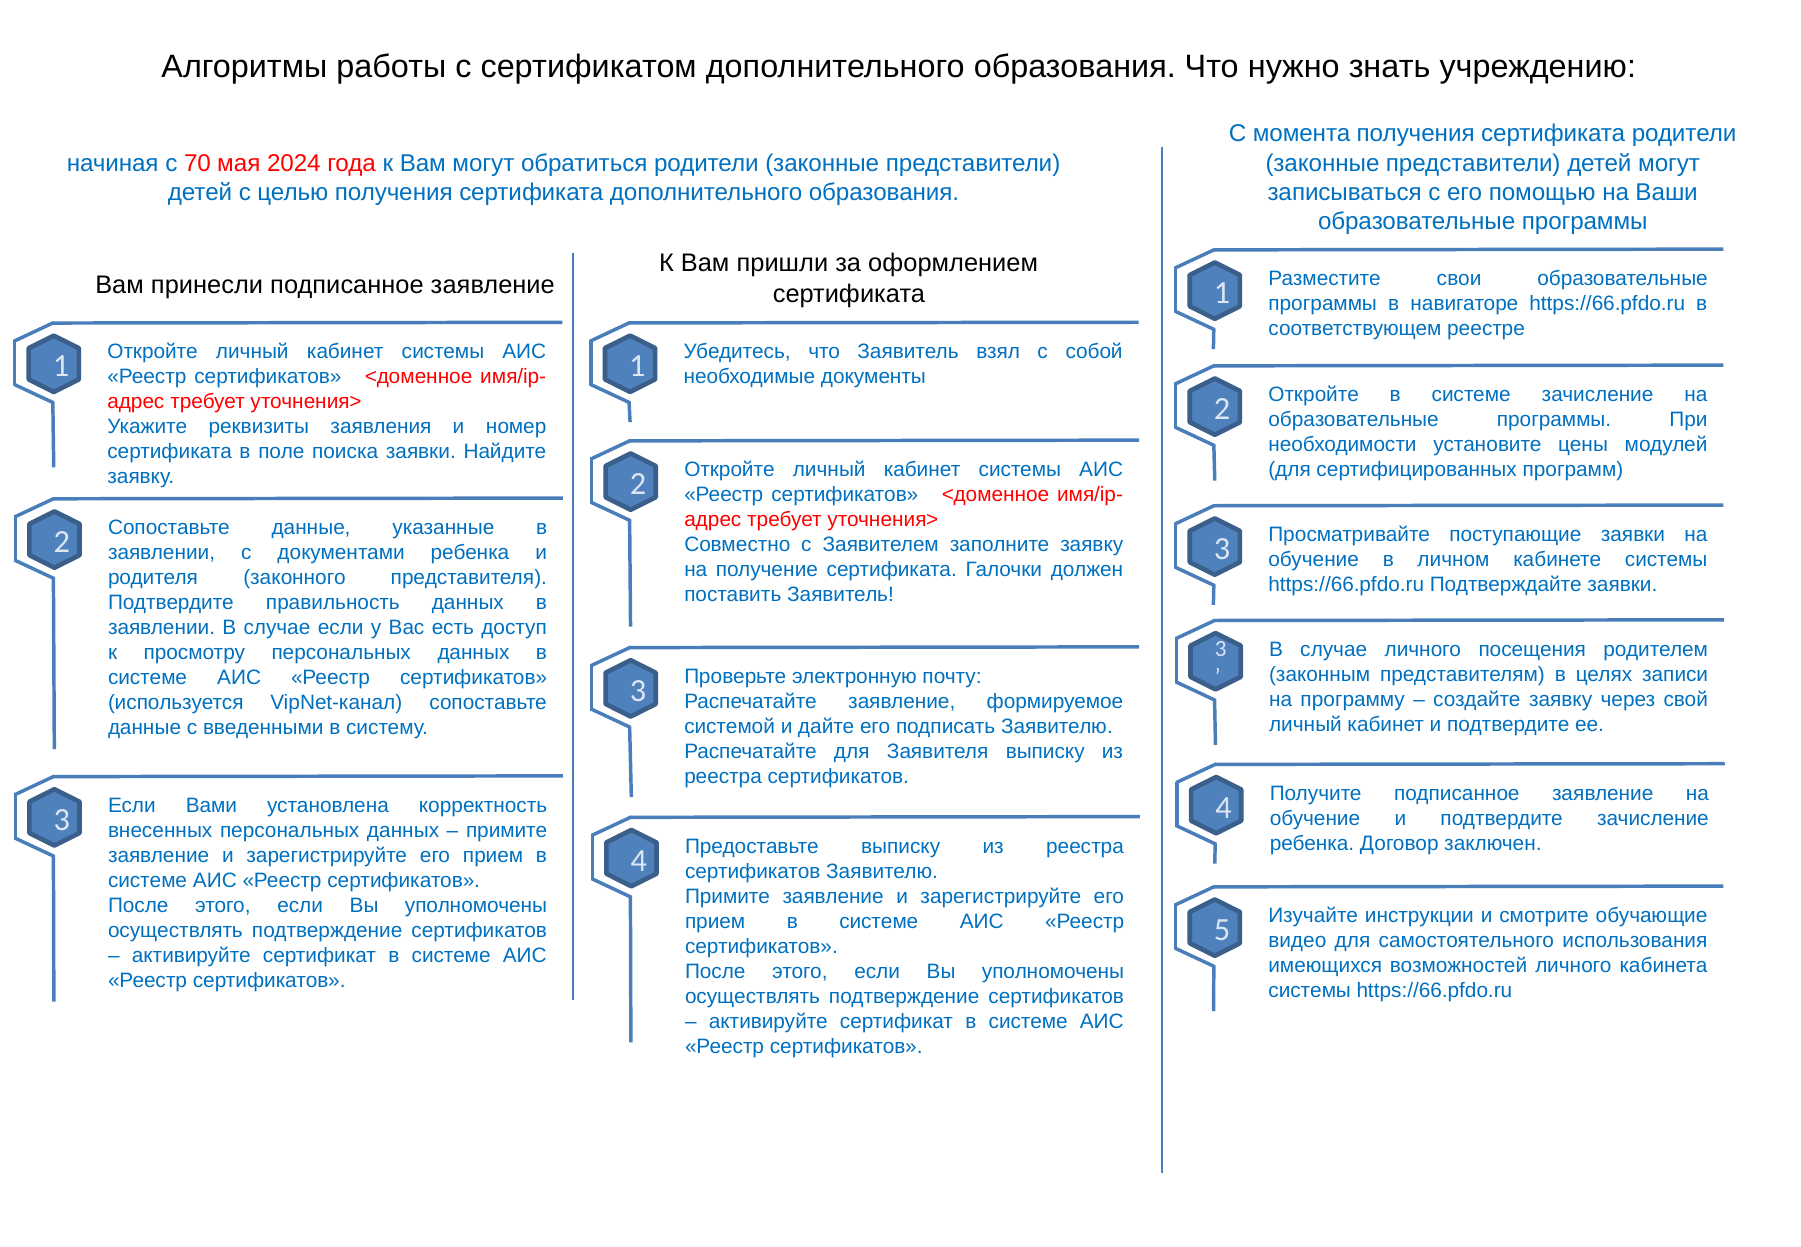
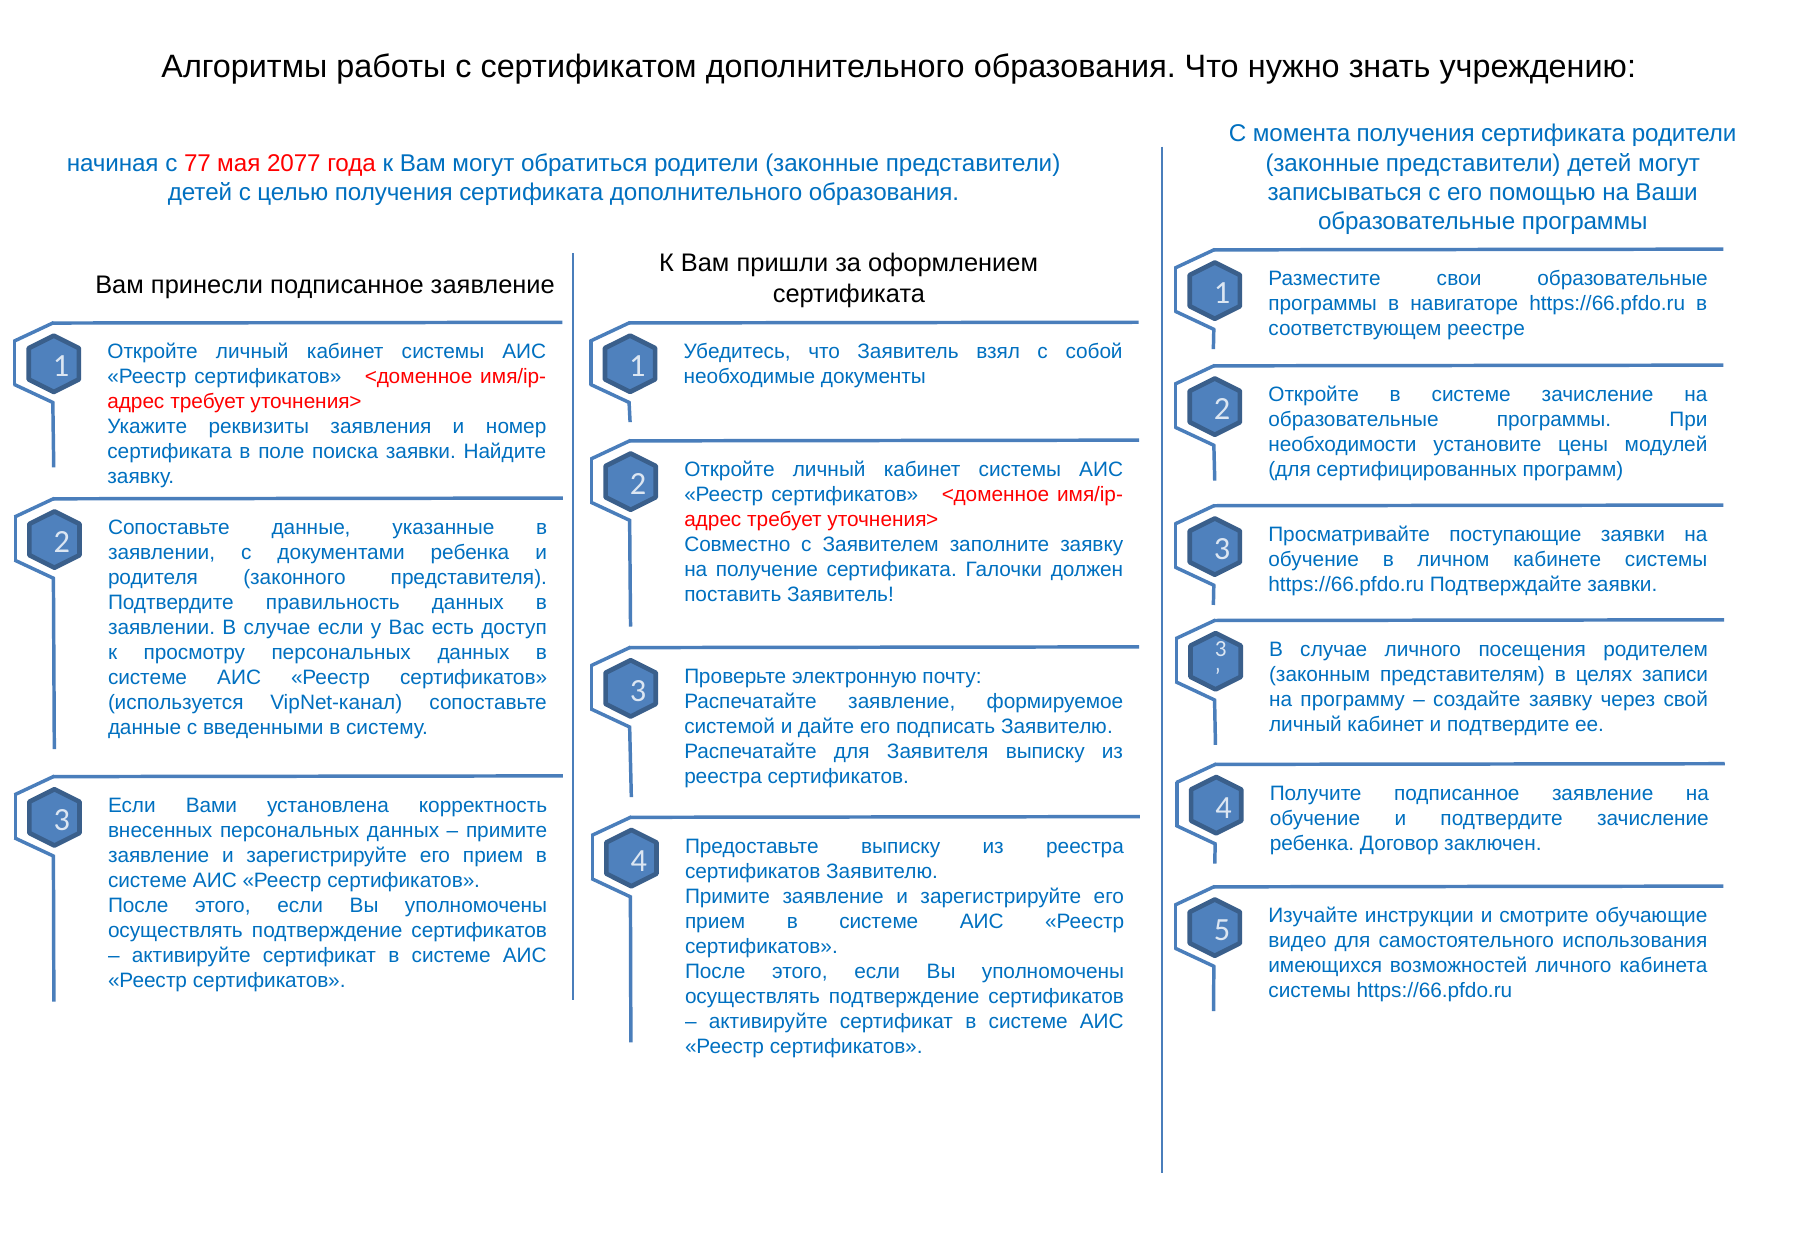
70: 70 -> 77
2024: 2024 -> 2077
